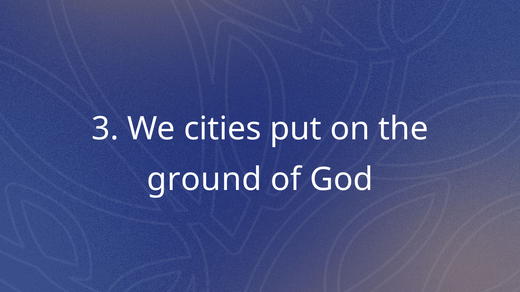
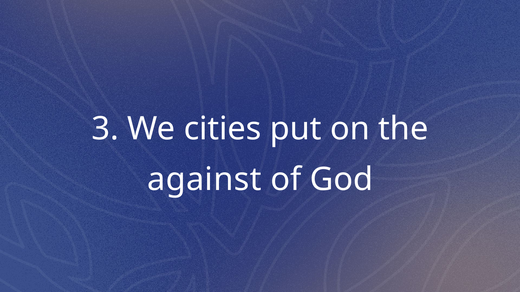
ground: ground -> against
